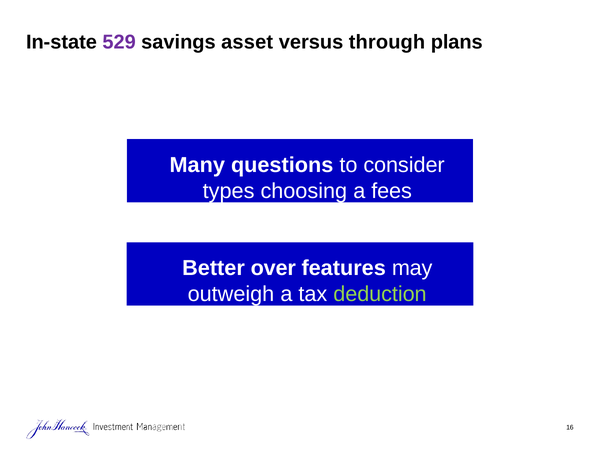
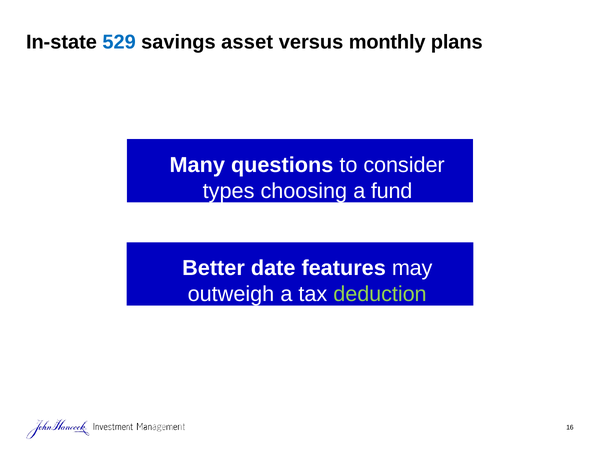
529 colour: purple -> blue
through: through -> monthly
fees: fees -> fund
over: over -> date
